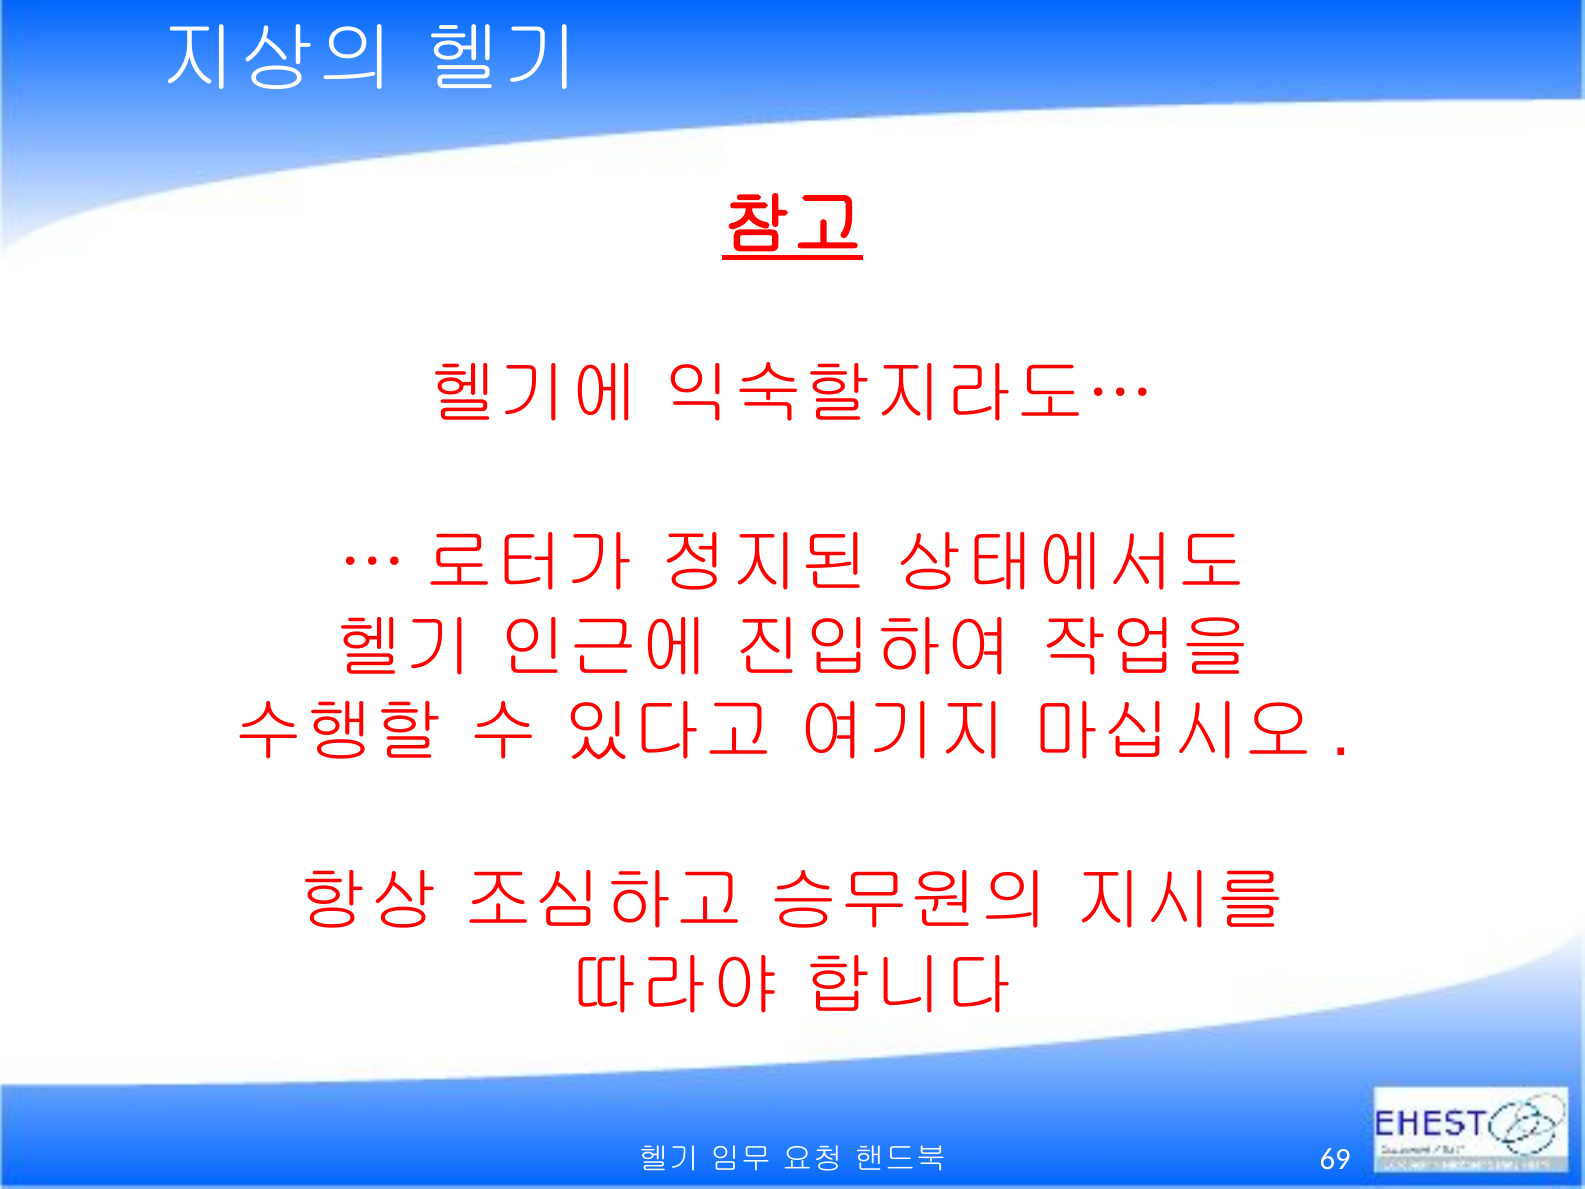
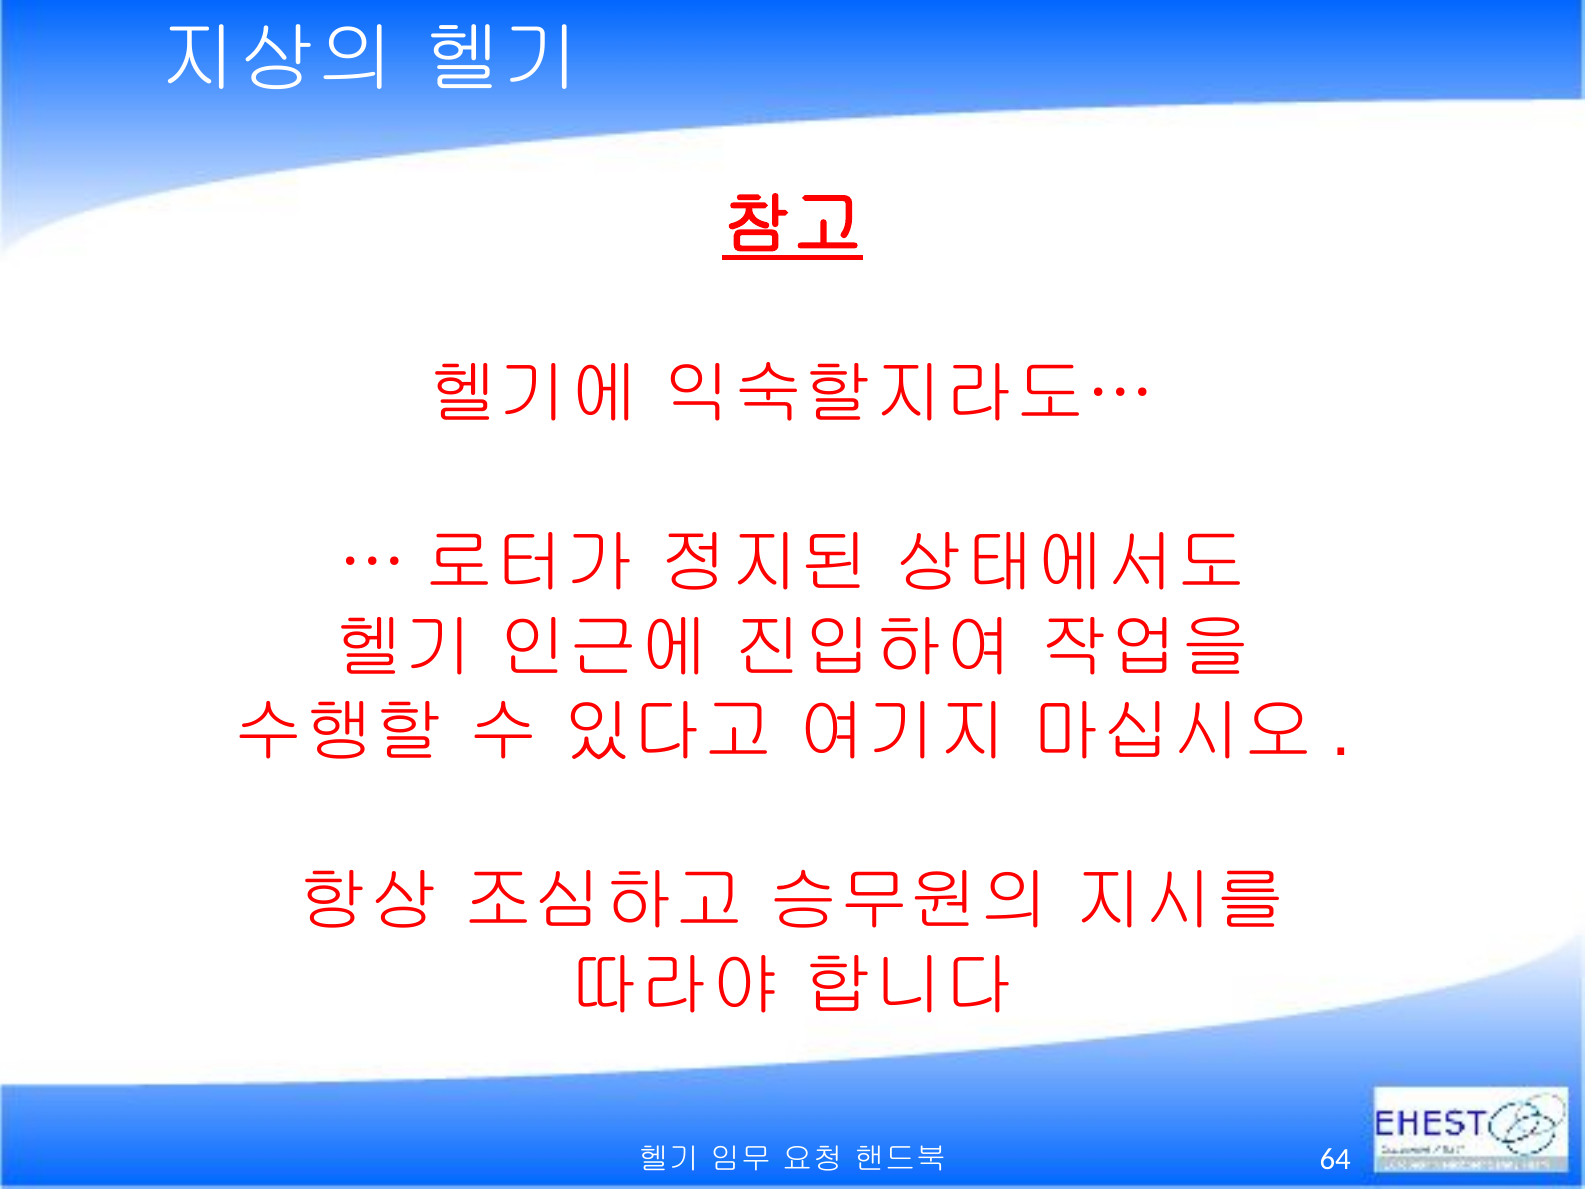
69: 69 -> 64
